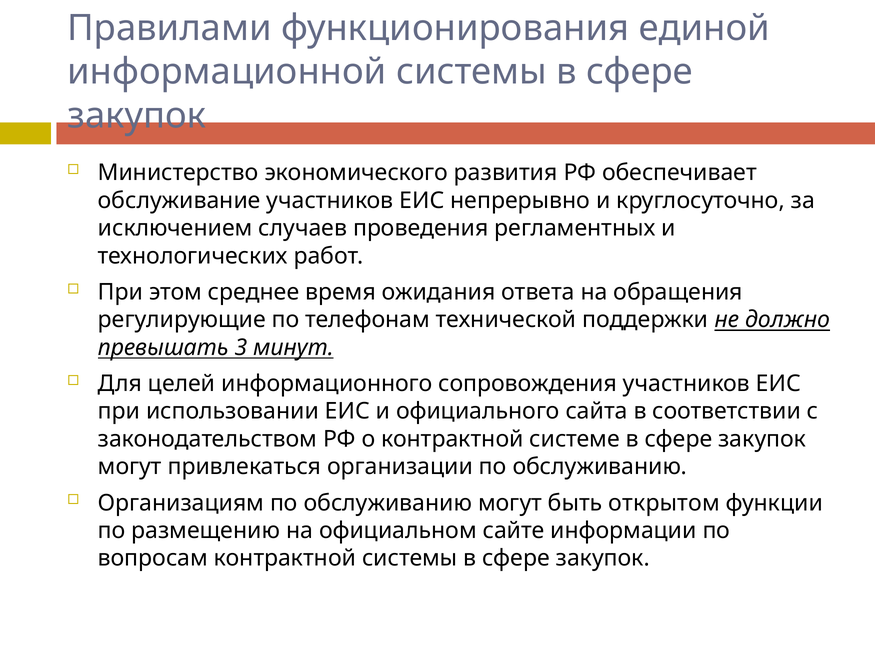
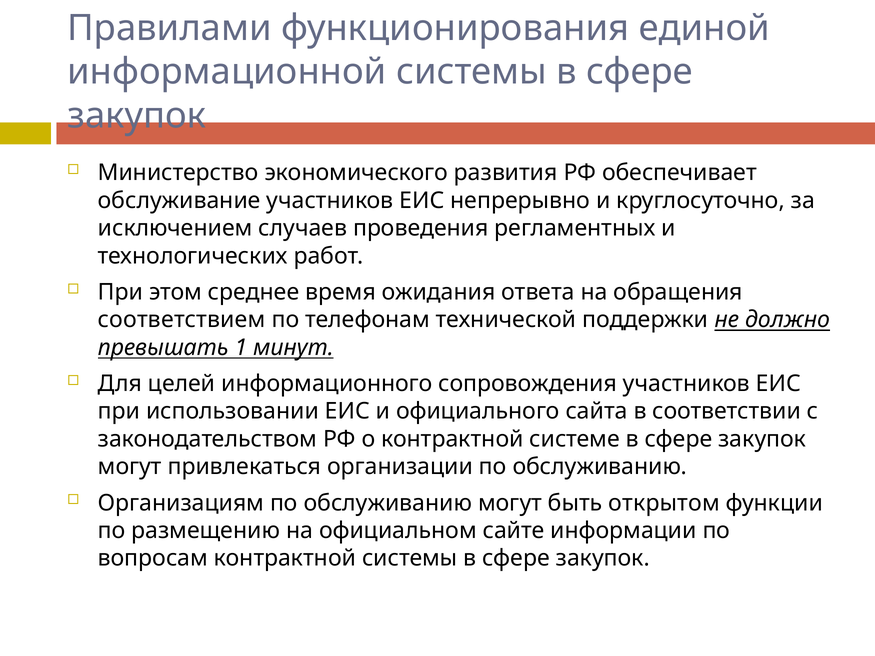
регулирующие: регулирующие -> соответствием
3: 3 -> 1
